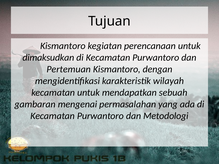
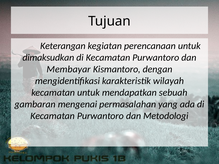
Kismantoro at (63, 46): Kismantoro -> Keterangan
Pertemuan: Pertemuan -> Membayar
